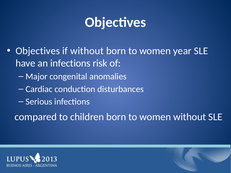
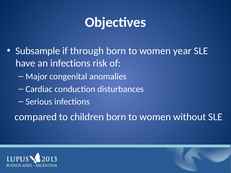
Objectives at (38, 51): Objectives -> Subsample
if without: without -> through
